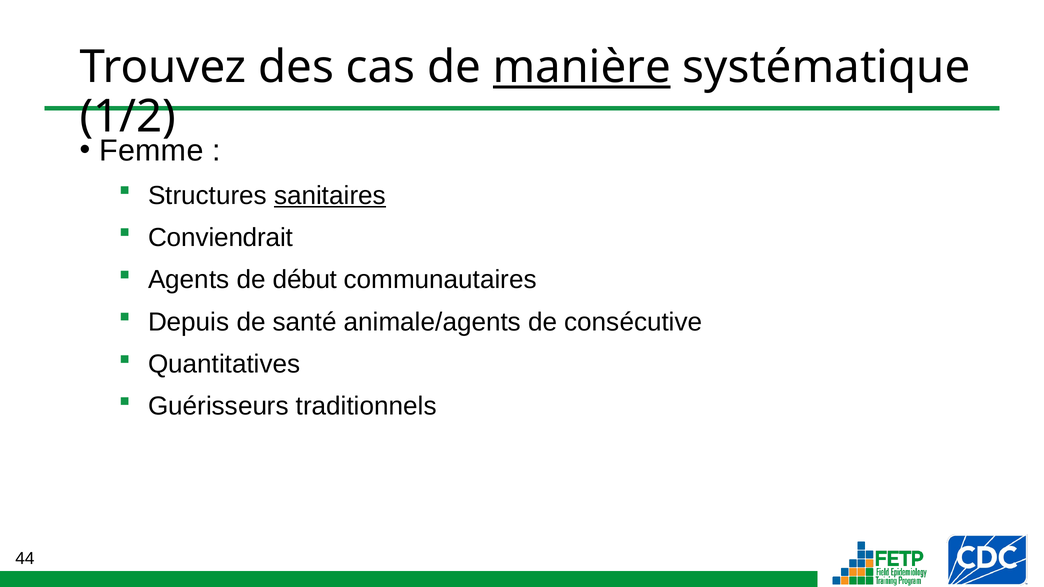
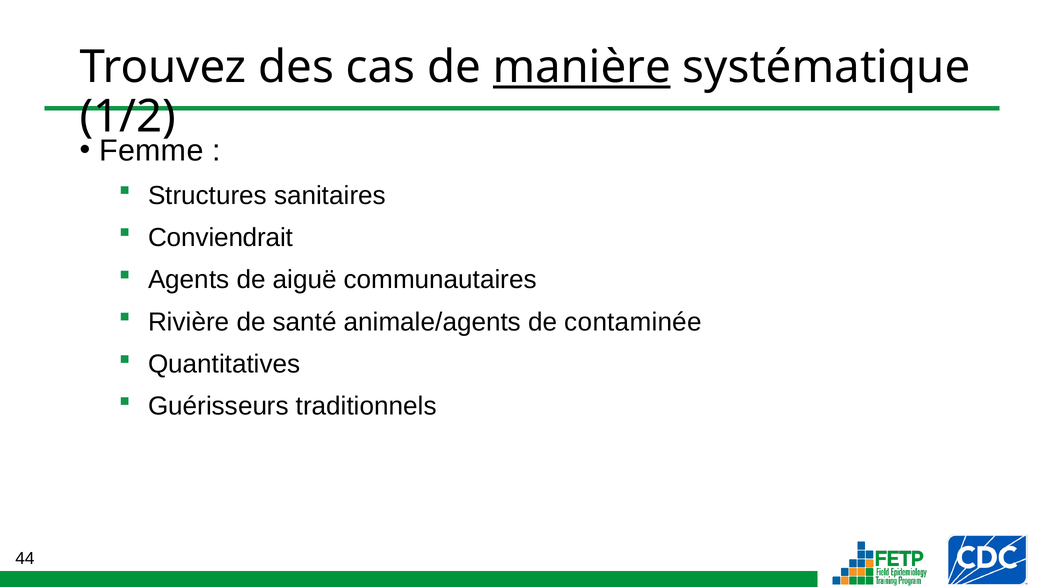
sanitaires underline: present -> none
début: début -> aiguë
Depuis: Depuis -> Rivière
consécutive: consécutive -> contaminée
